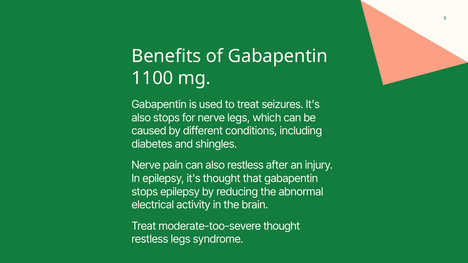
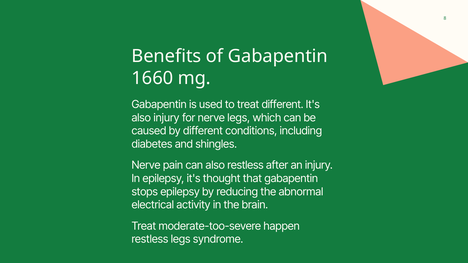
1100: 1100 -> 1660
treat seizures: seizures -> different
also stops: stops -> injury
moderate-too-severe thought: thought -> happen
